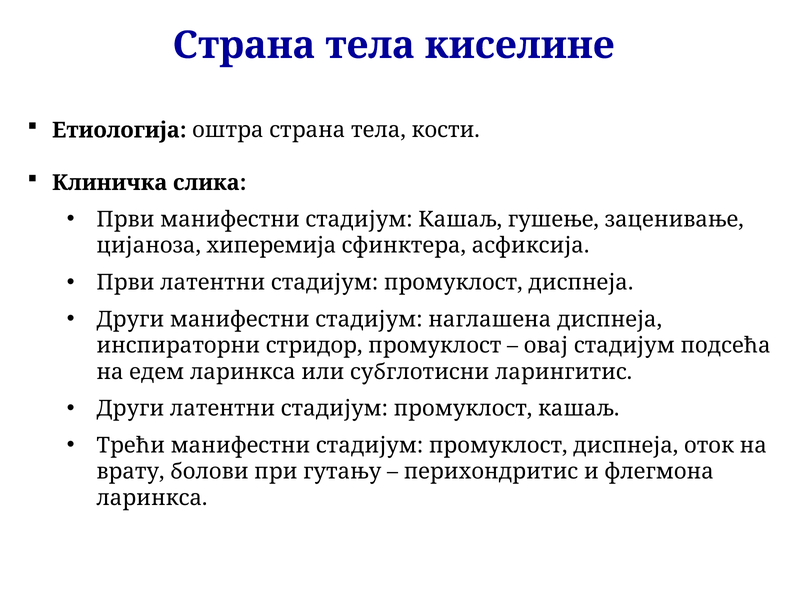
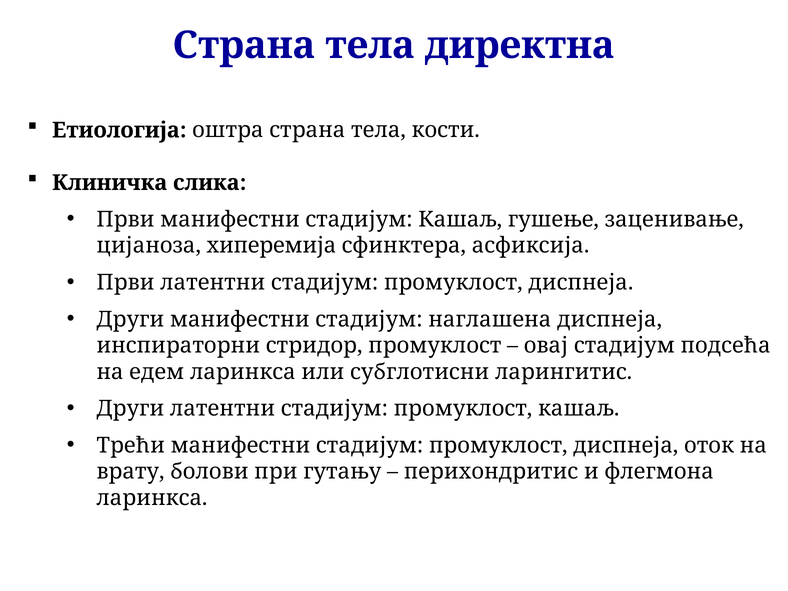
киселине: киселине -> директна
